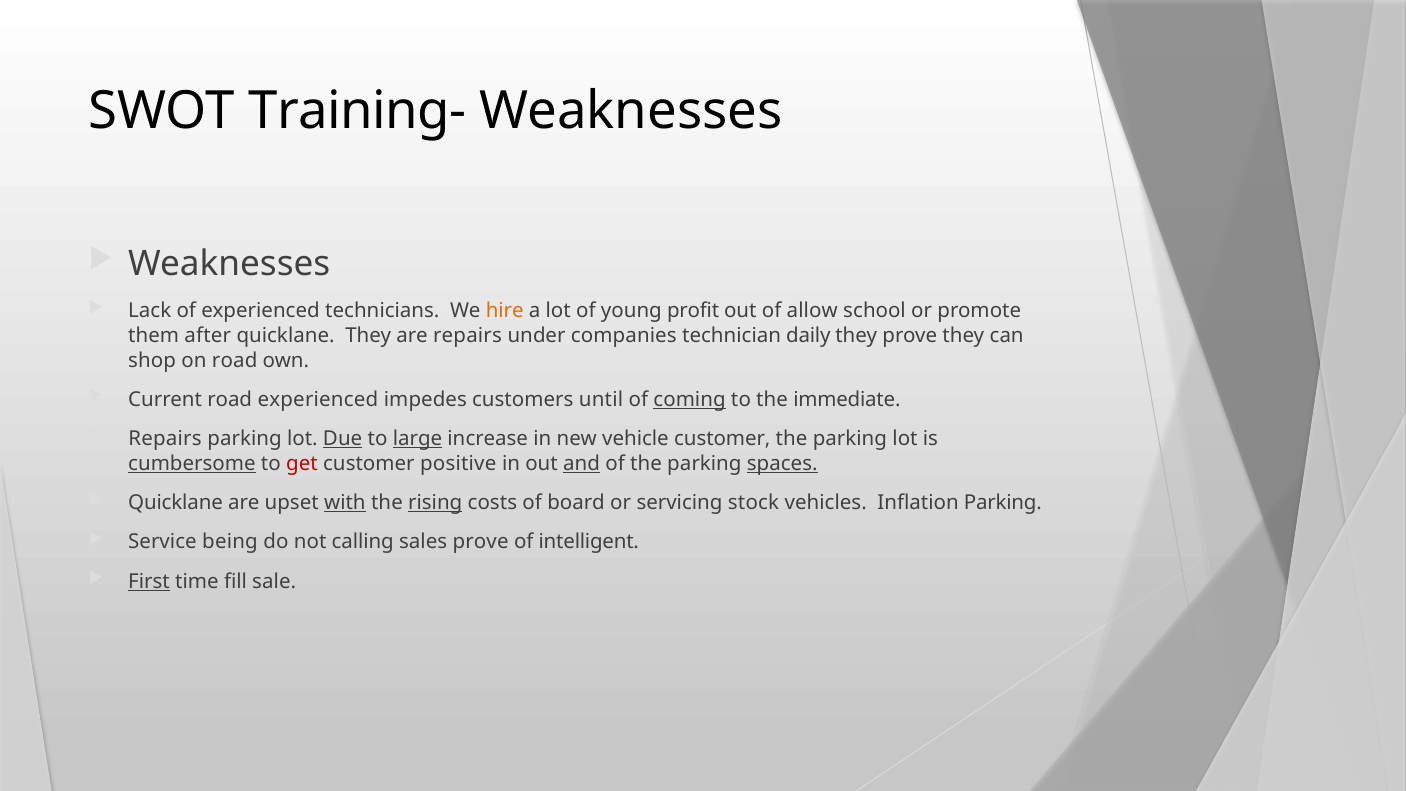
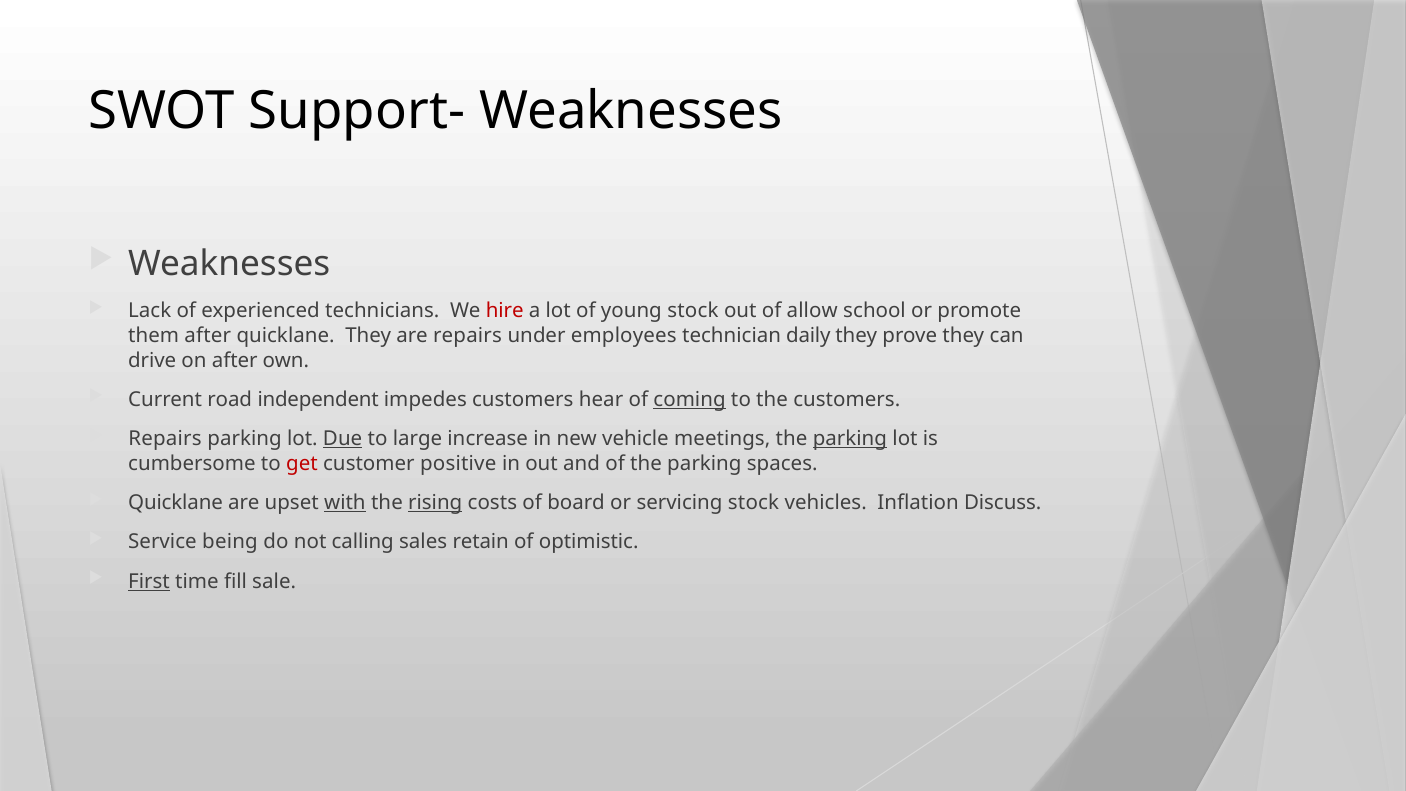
Training-: Training- -> Support-
hire colour: orange -> red
young profit: profit -> stock
companies: companies -> employees
shop: shop -> drive
on road: road -> after
road experienced: experienced -> independent
until: until -> hear
the immediate: immediate -> customers
large underline: present -> none
vehicle customer: customer -> meetings
parking at (850, 439) underline: none -> present
cumbersome underline: present -> none
and underline: present -> none
spaces underline: present -> none
Inflation Parking: Parking -> Discuss
sales prove: prove -> retain
intelligent: intelligent -> optimistic
